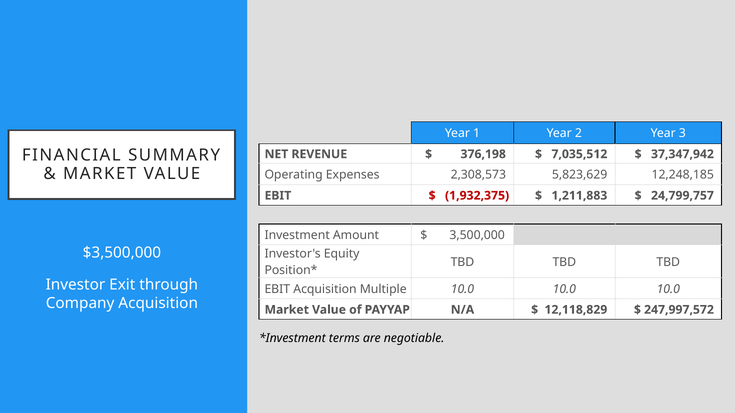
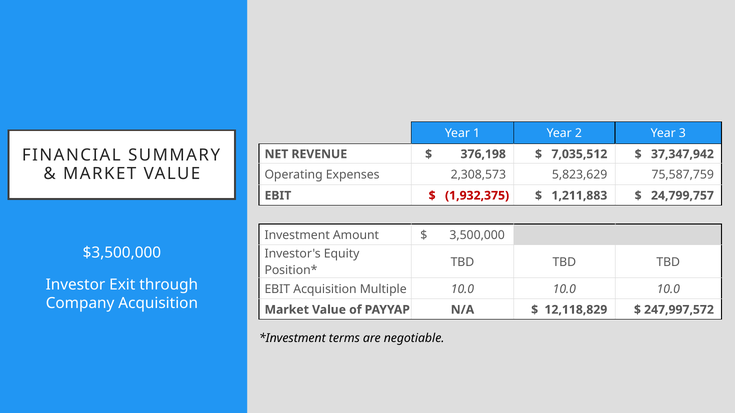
12,248,185: 12,248,185 -> 75,587,759
